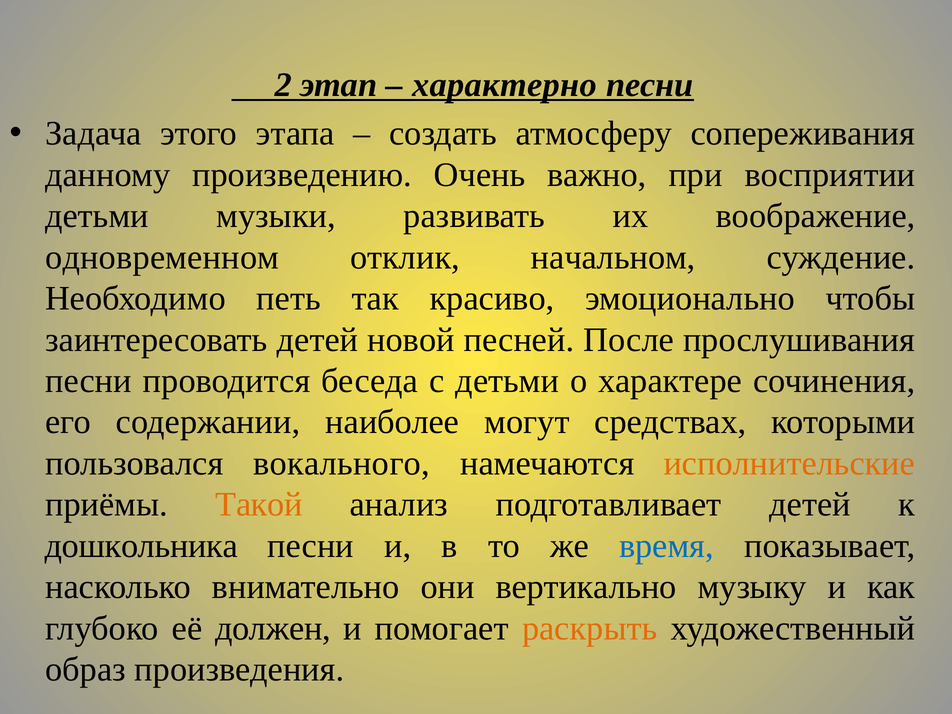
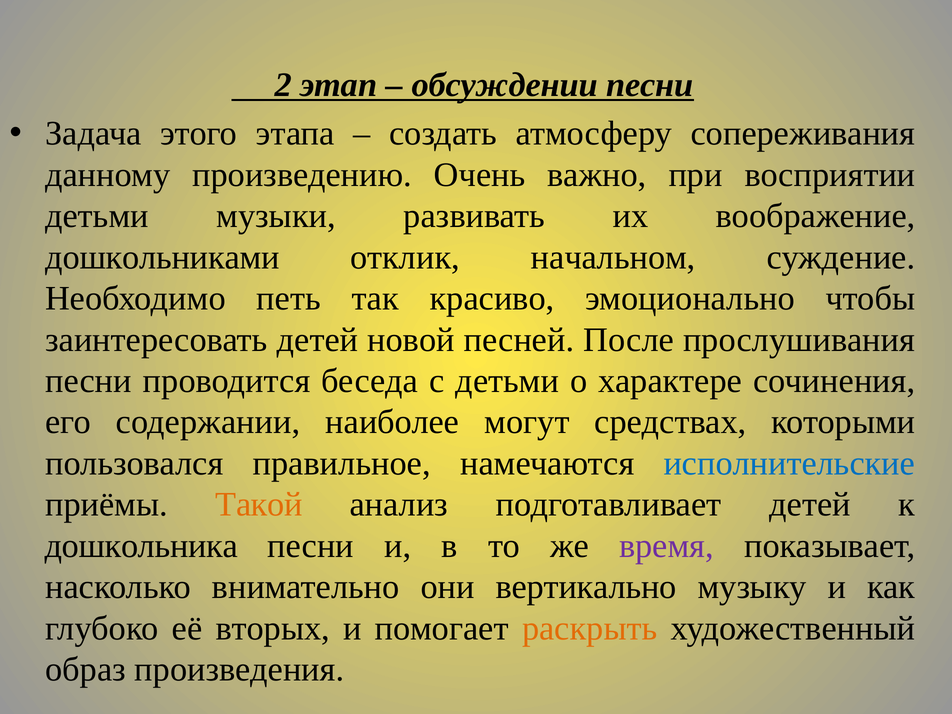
характерно: характерно -> обсуждении
одновременном: одновременном -> дошкольниками
вокального: вокального -> правильное
исполнительские colour: orange -> blue
время colour: blue -> purple
должен: должен -> вторых
